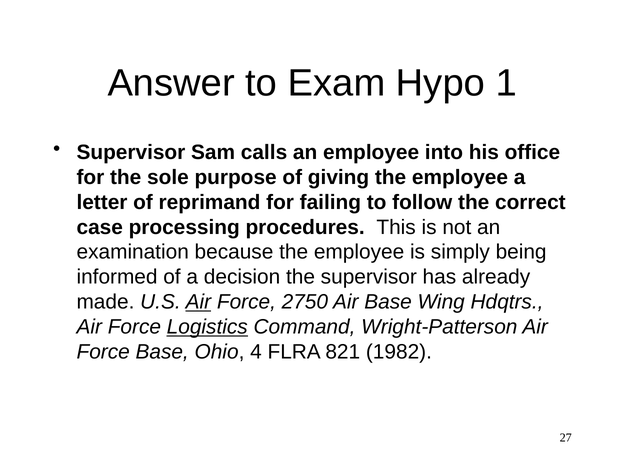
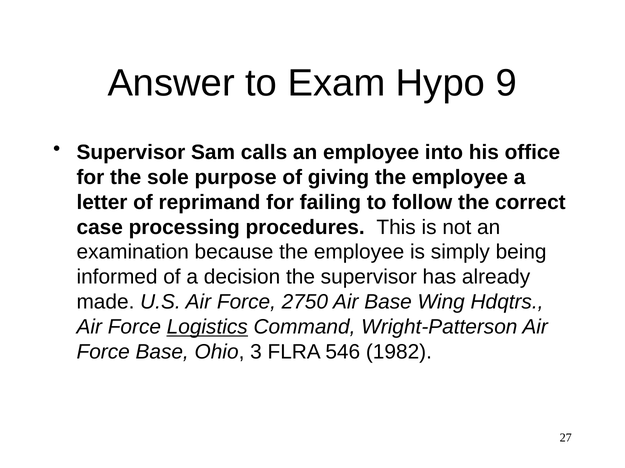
1: 1 -> 9
Air at (198, 302) underline: present -> none
4: 4 -> 3
821: 821 -> 546
